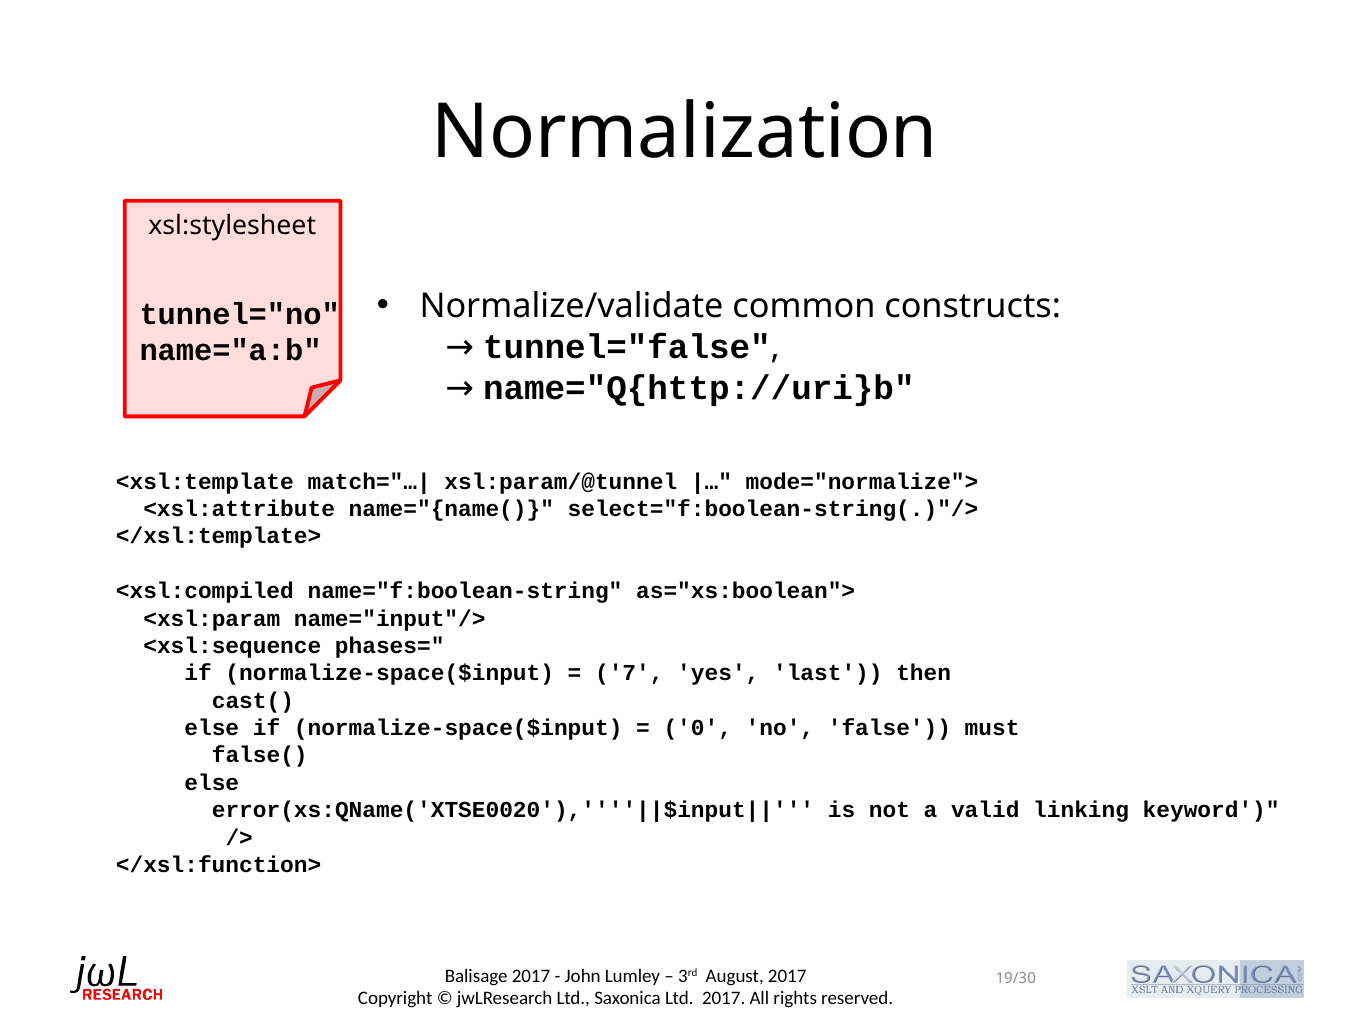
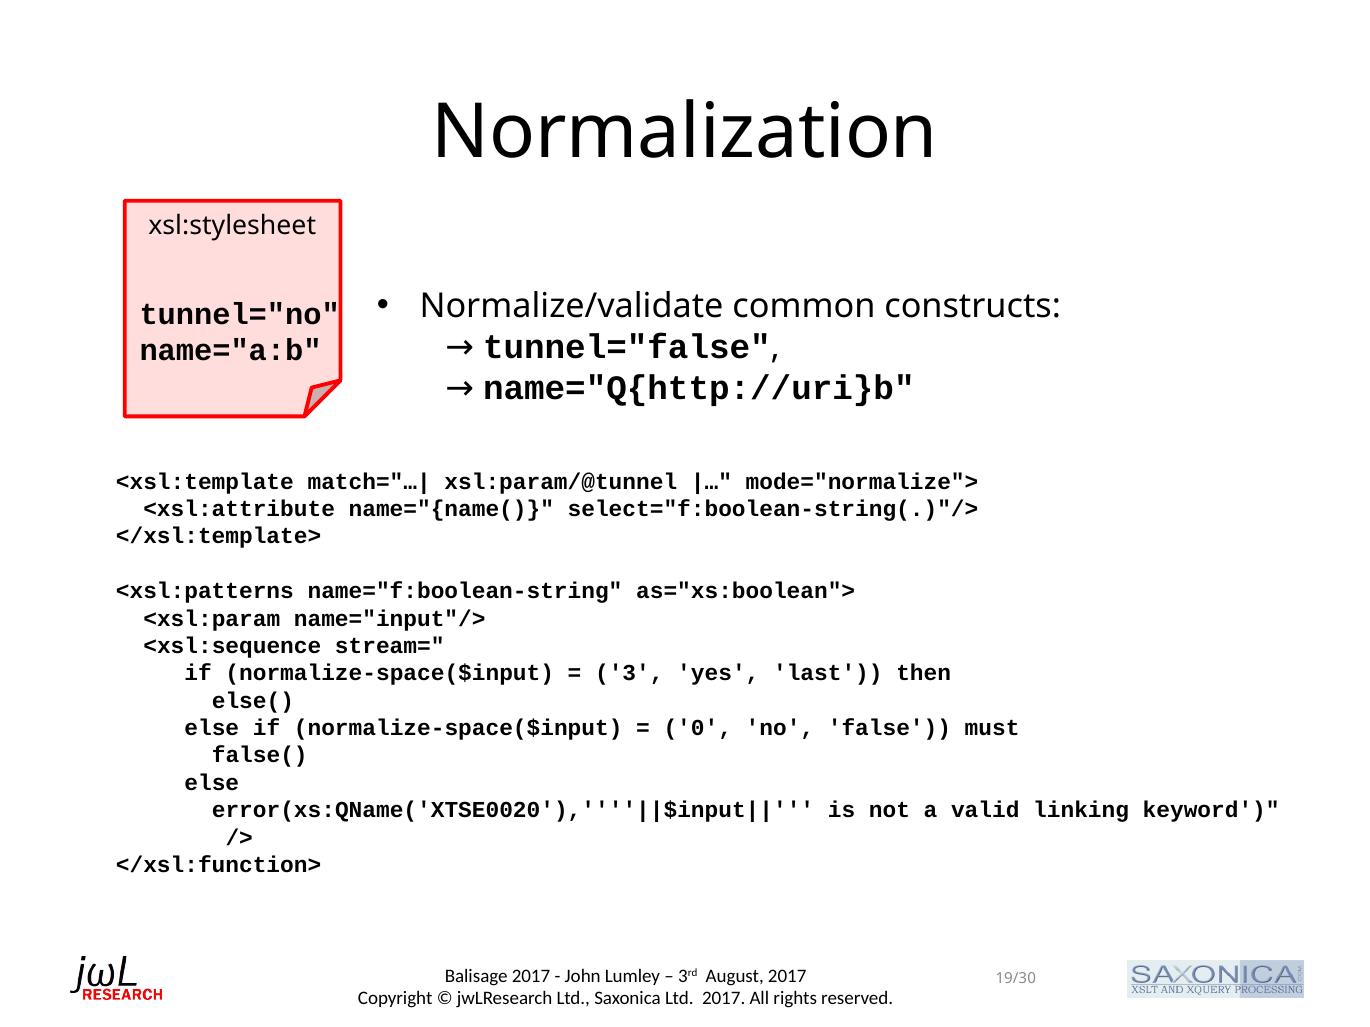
<xsl:compiled: <xsl:compiled -> <xsl:patterns
phases=: phases= -> stream=
7: 7 -> 3
cast(: cast( -> else(
